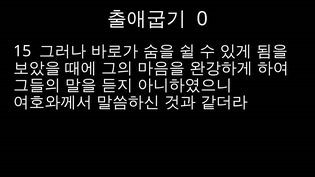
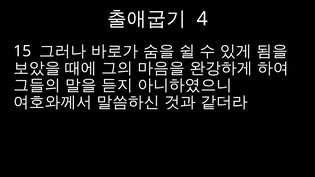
0: 0 -> 4
